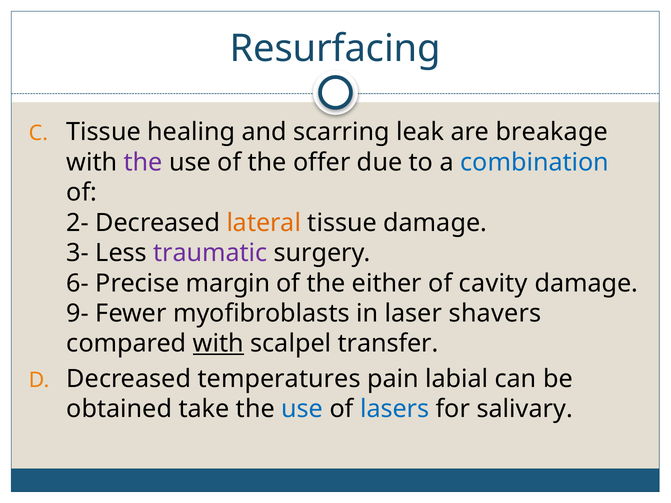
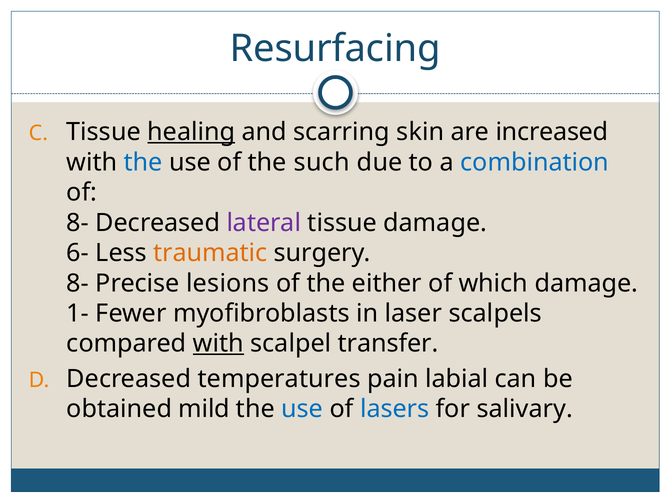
healing underline: none -> present
leak: leak -> skin
breakage: breakage -> increased
the at (143, 162) colour: purple -> blue
offer: offer -> such
2- at (78, 223): 2- -> 8-
lateral colour: orange -> purple
3-: 3- -> 6-
traumatic colour: purple -> orange
6- at (78, 283): 6- -> 8-
margin: margin -> lesions
cavity: cavity -> which
9-: 9- -> 1-
shavers: shavers -> scalpels
take: take -> mild
